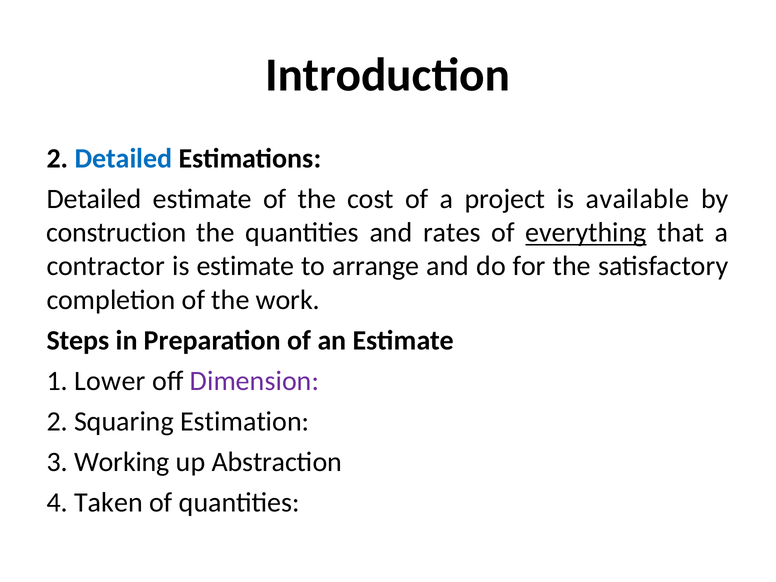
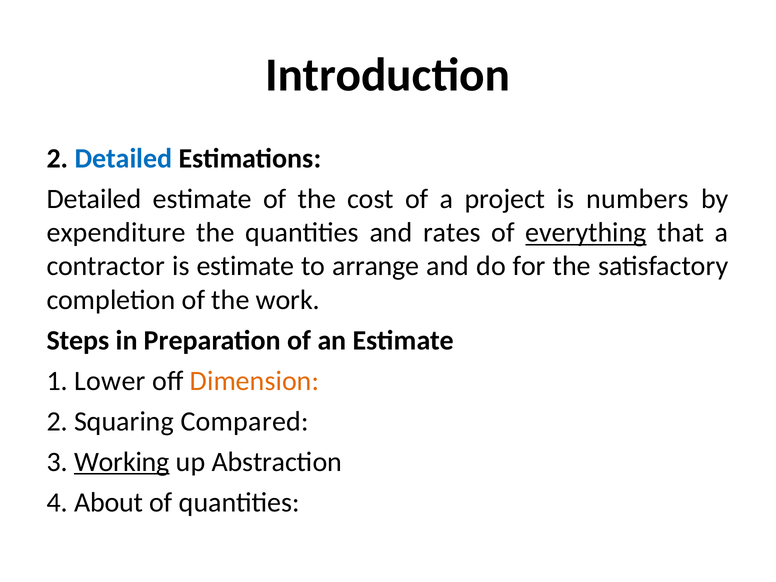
available: available -> numbers
construction: construction -> expenditure
Dimension colour: purple -> orange
Estimation: Estimation -> Compared
Working underline: none -> present
Taken: Taken -> About
